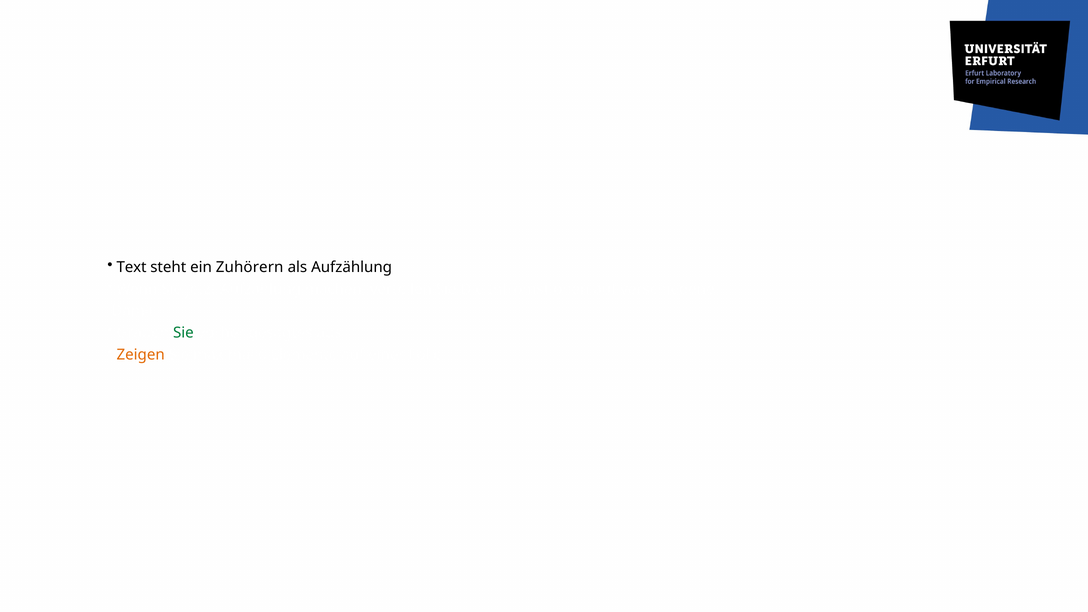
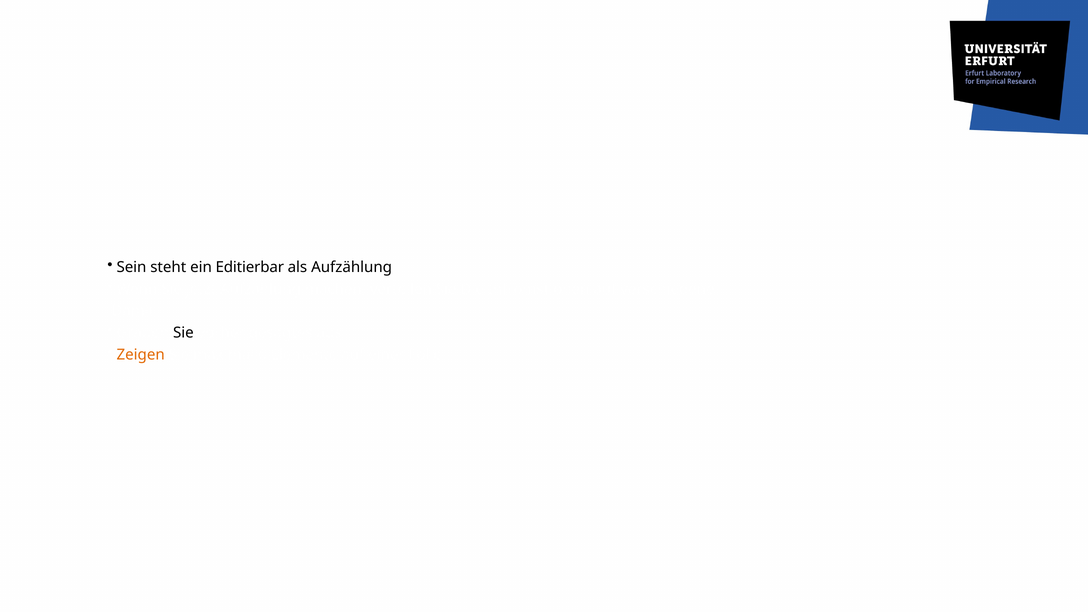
Text: Text -> Sein
Zuhörern: Zuhörern -> Editierbar
Sie at (183, 333) colour: green -> black
